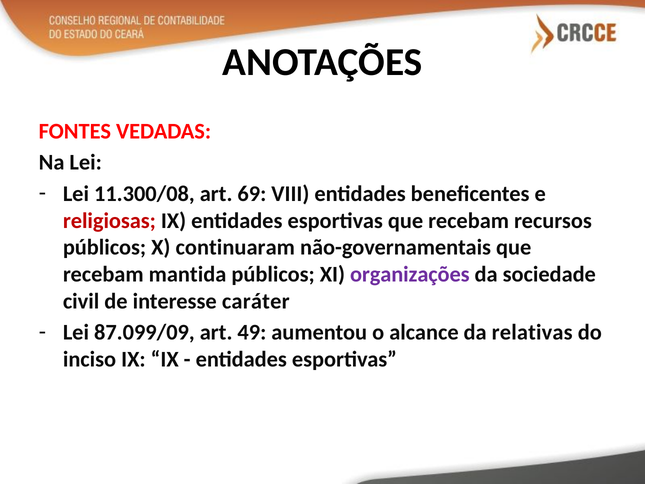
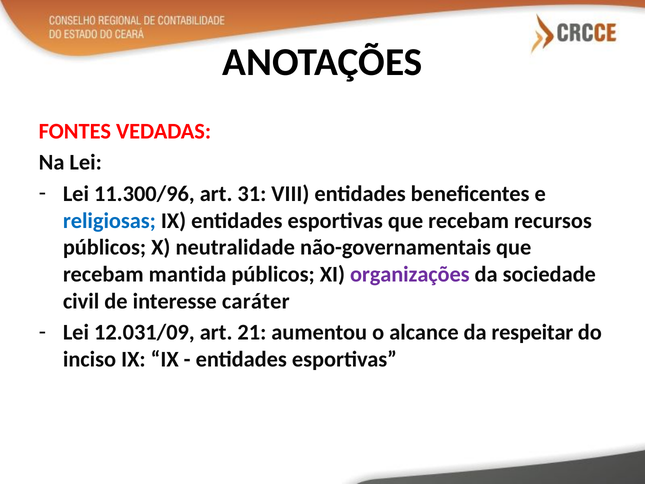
11.300/08: 11.300/08 -> 11.300/96
69: 69 -> 31
religiosas colour: red -> blue
continuaram: continuaram -> neutralidade
87.099/09: 87.099/09 -> 12.031/09
49: 49 -> 21
relativas: relativas -> respeitar
